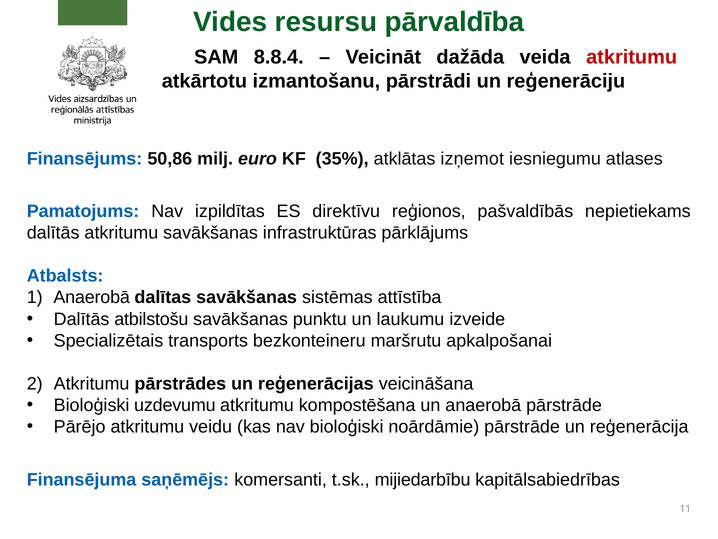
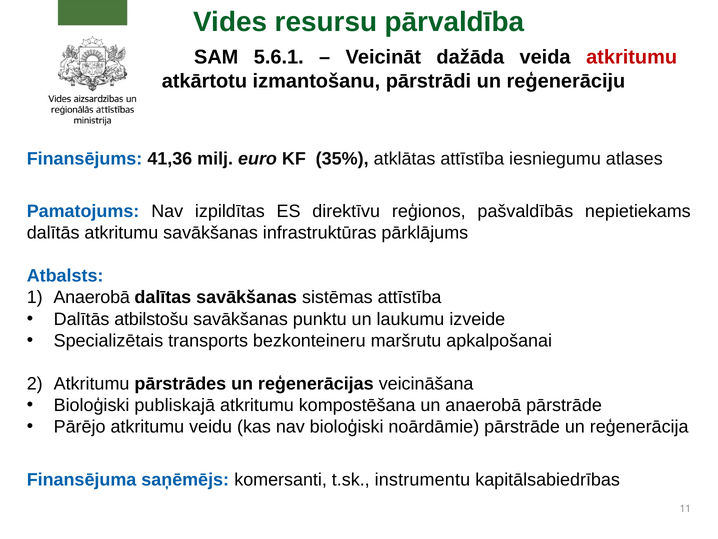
8.8.4: 8.8.4 -> 5.6.1
50,86: 50,86 -> 41,36
atklātas izņemot: izņemot -> attīstība
uzdevumu: uzdevumu -> publiskajā
mijiedarbību: mijiedarbību -> instrumentu
